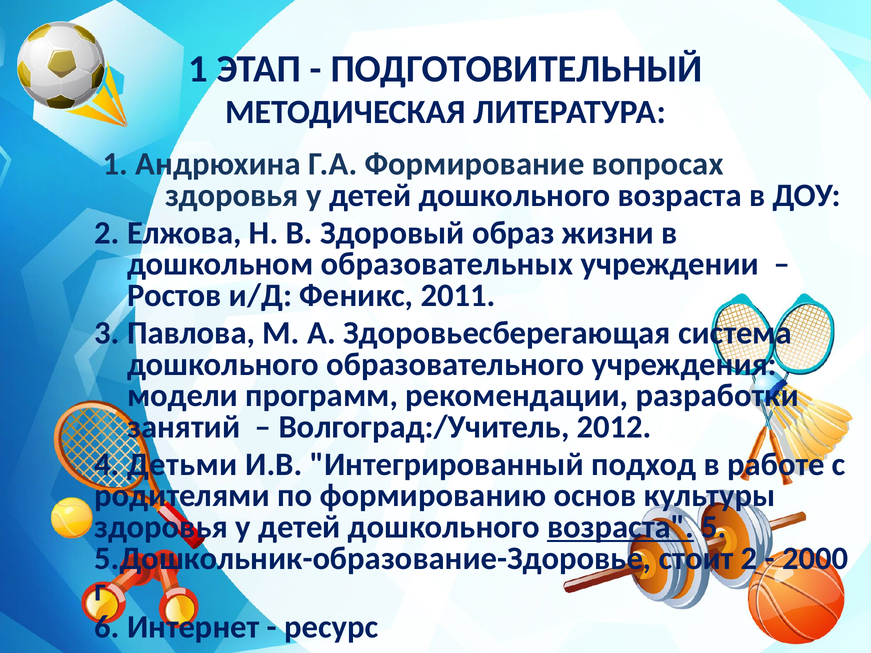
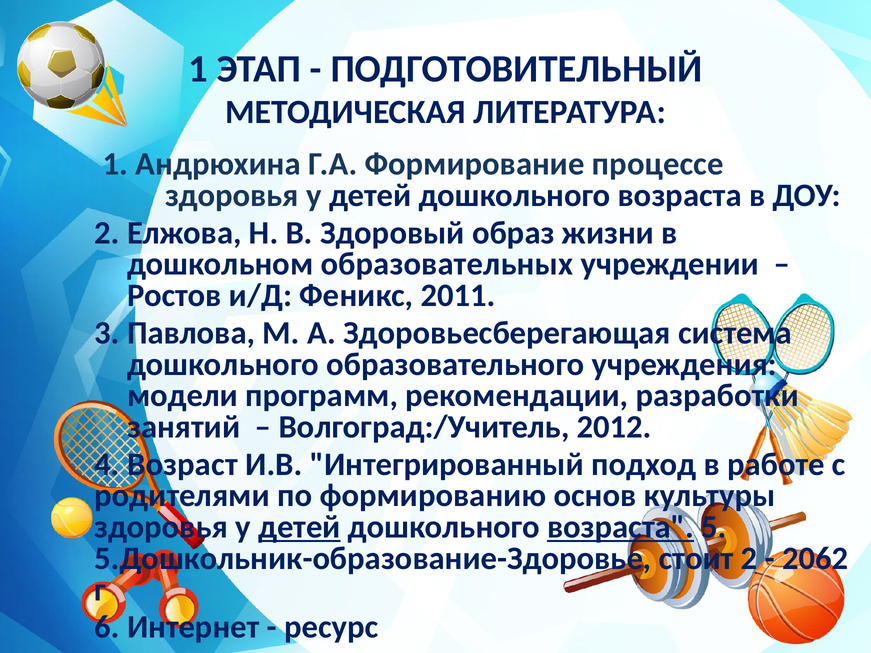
вопросах: вопросах -> процессе
Детьми: Детьми -> Возраст
детей at (299, 527) underline: none -> present
2000: 2000 -> 2062
